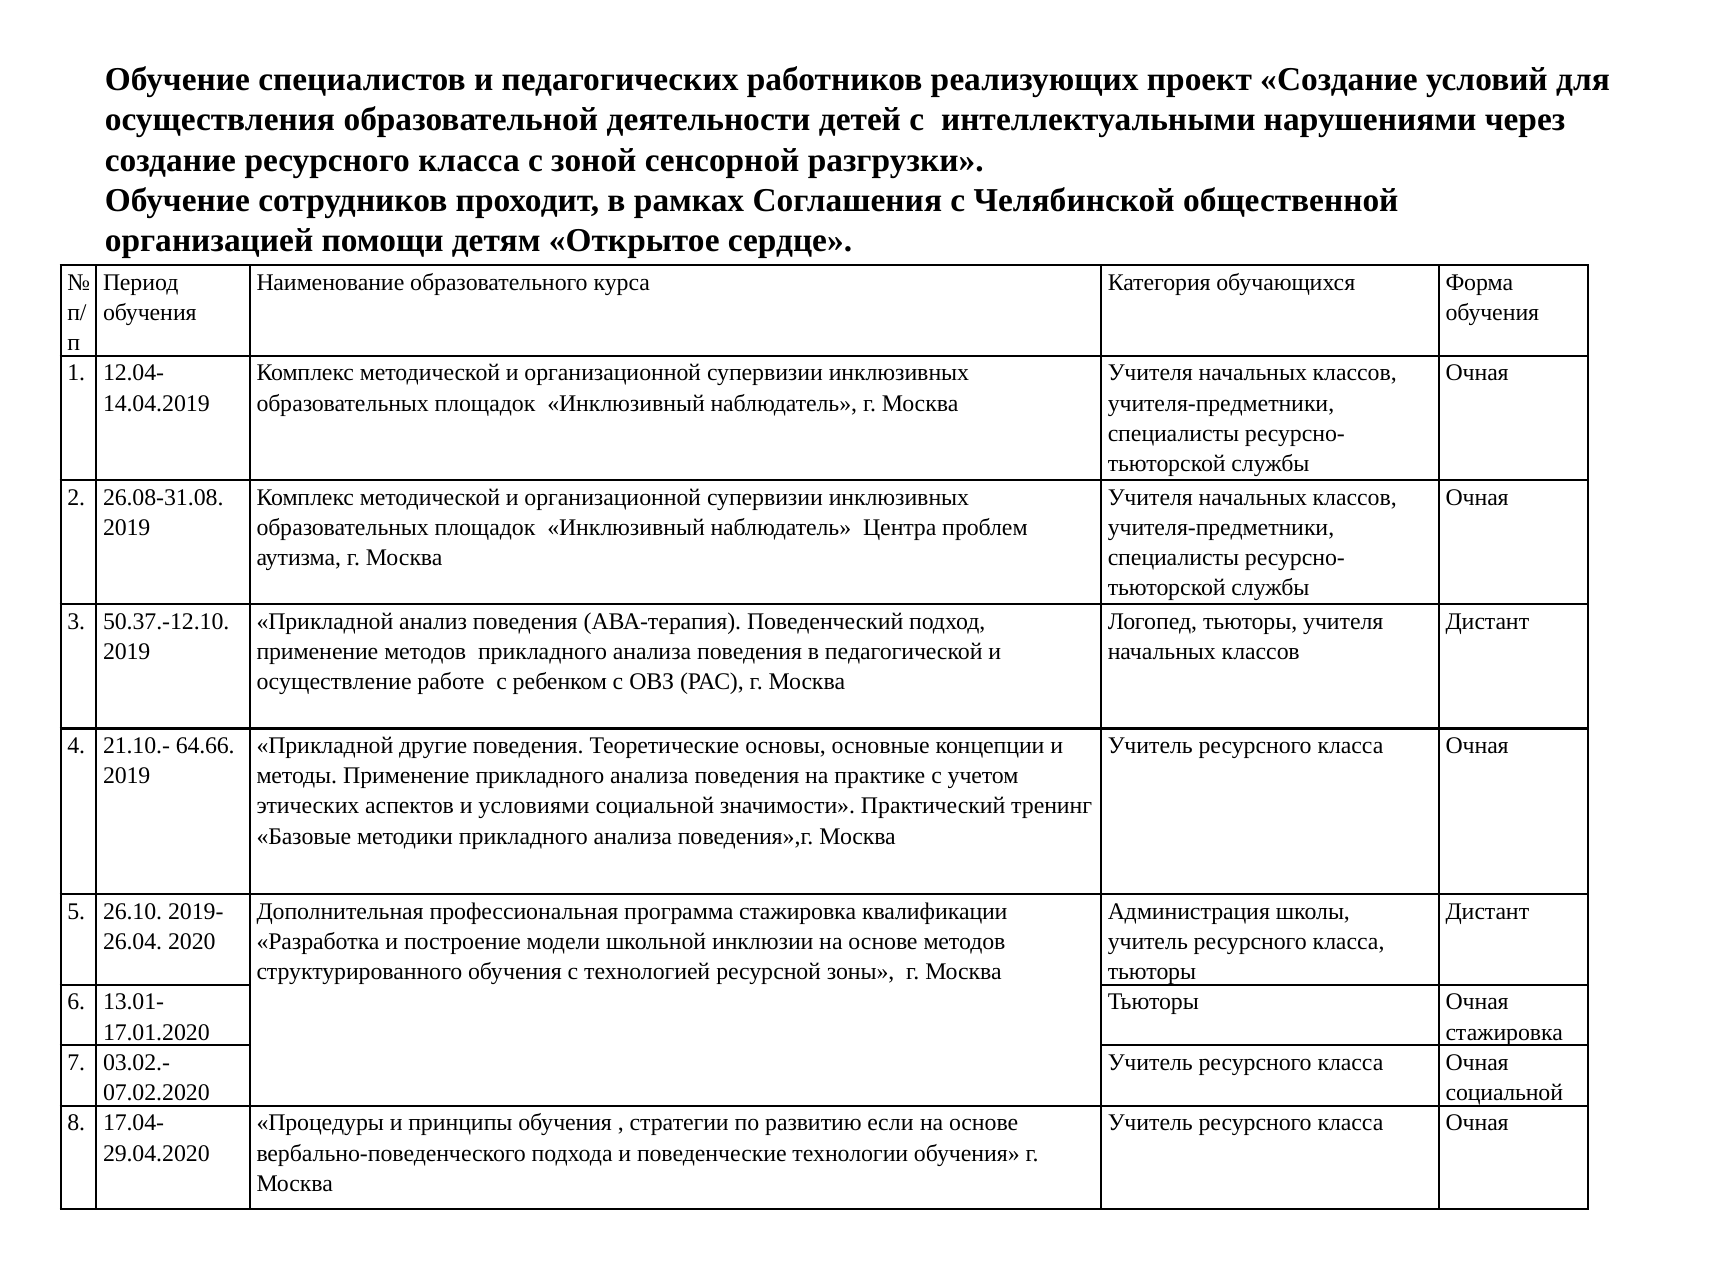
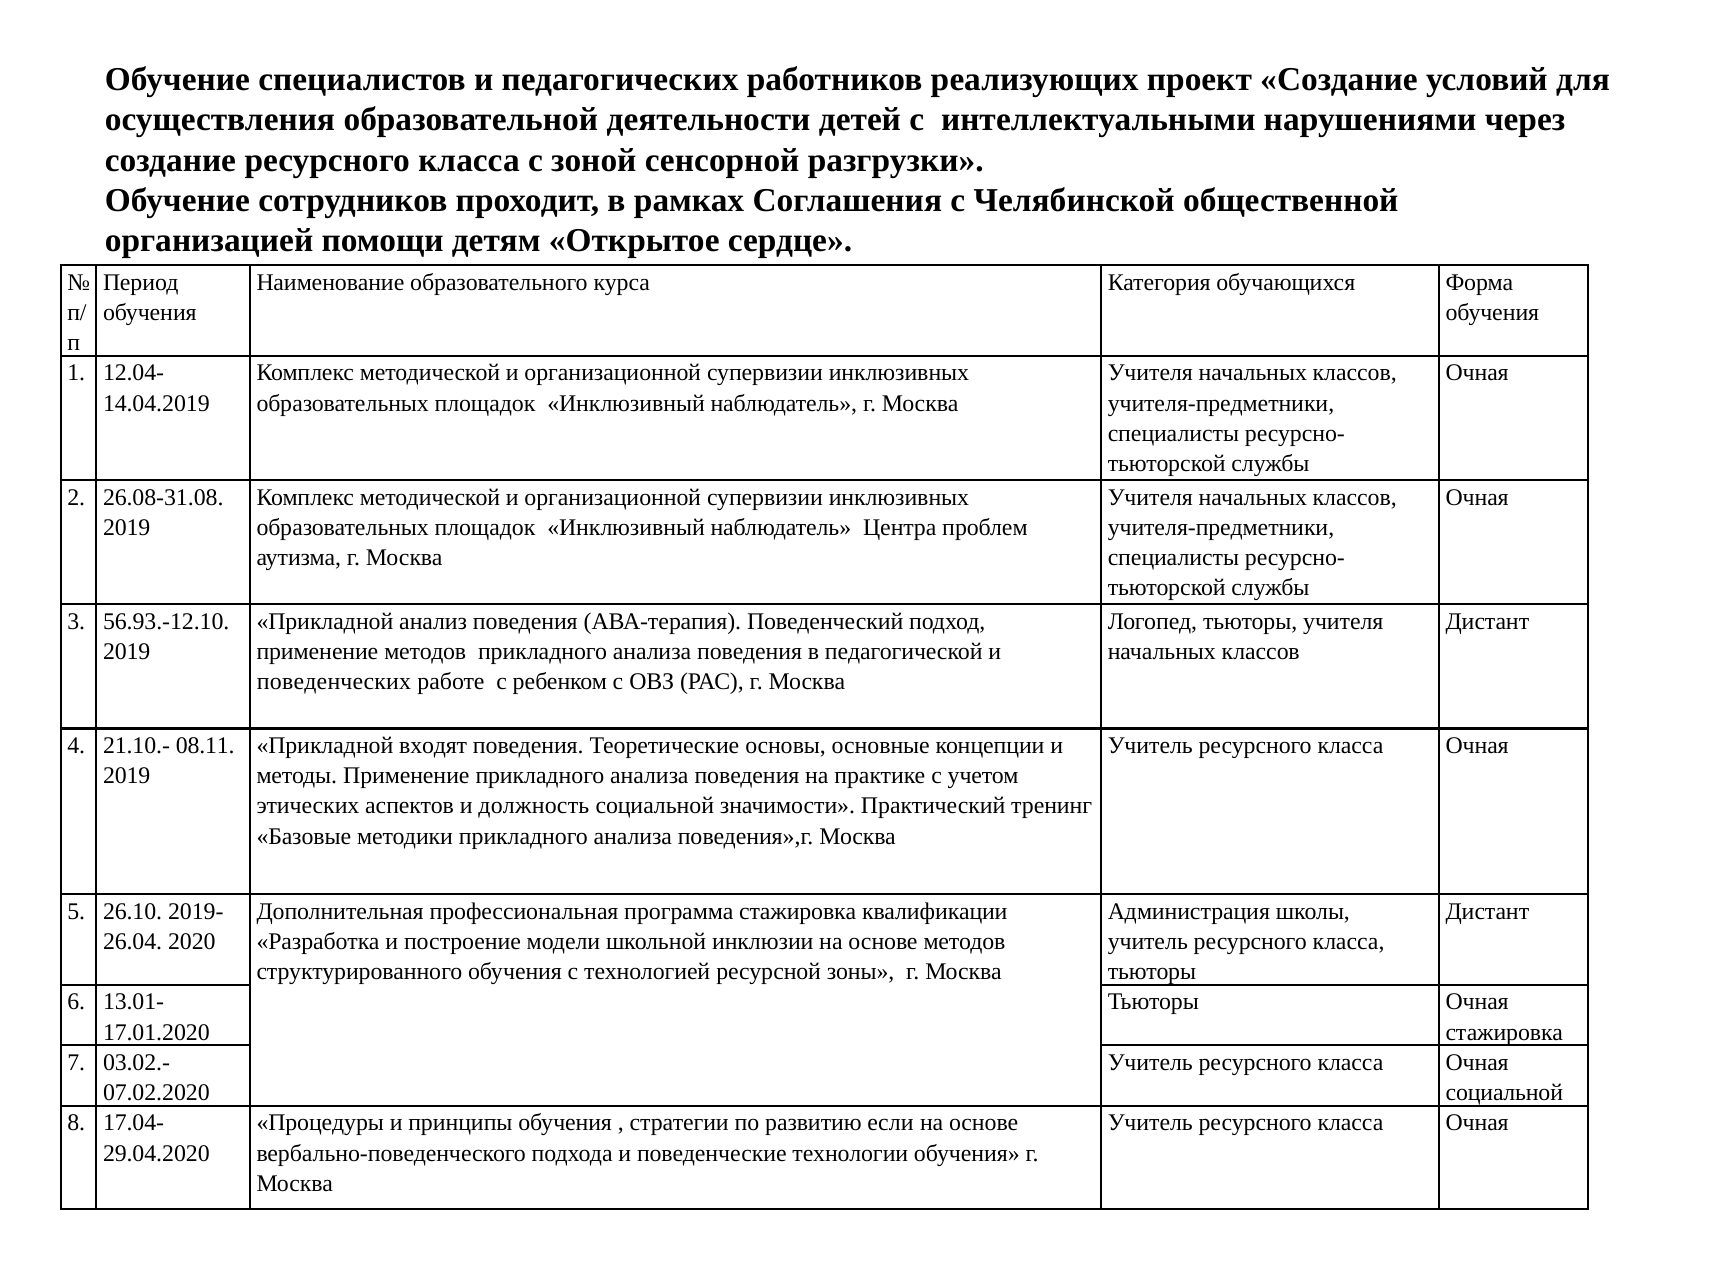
50.37.-12.10: 50.37.-12.10 -> 56.93.-12.10
осуществление: осуществление -> поведенческих
64.66: 64.66 -> 08.11
другие: другие -> входят
условиями: условиями -> должность
